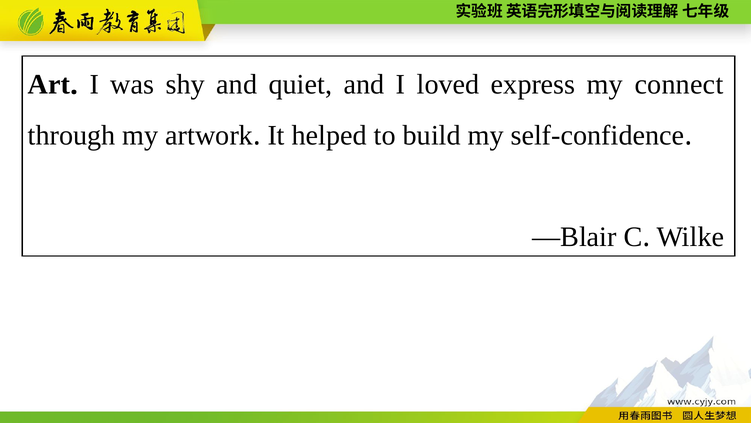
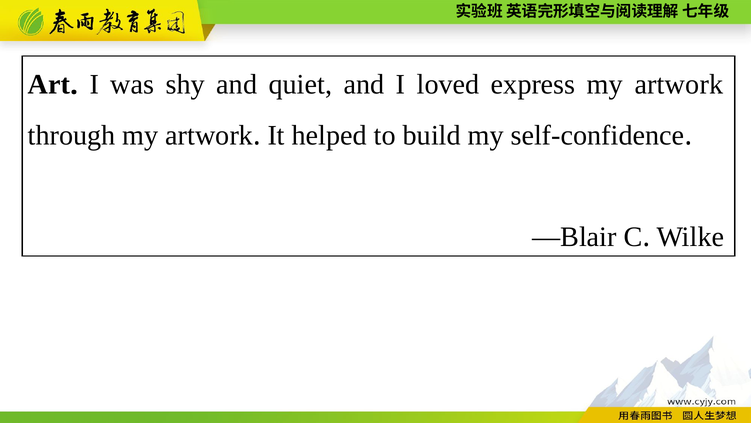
express my connect: connect -> artwork
